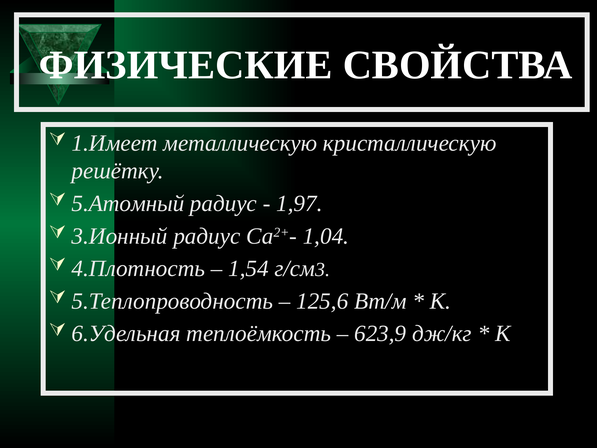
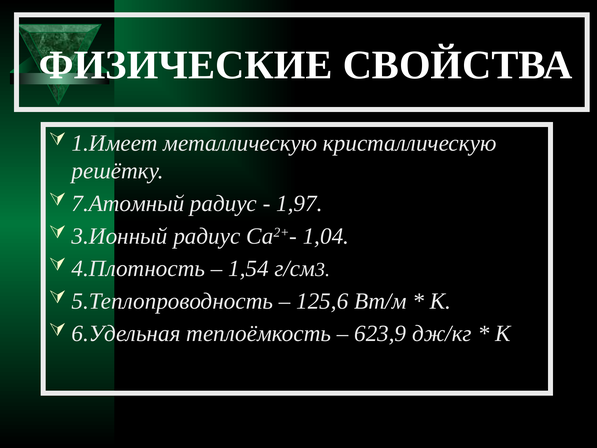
5.Атомный: 5.Атомный -> 7.Атомный
